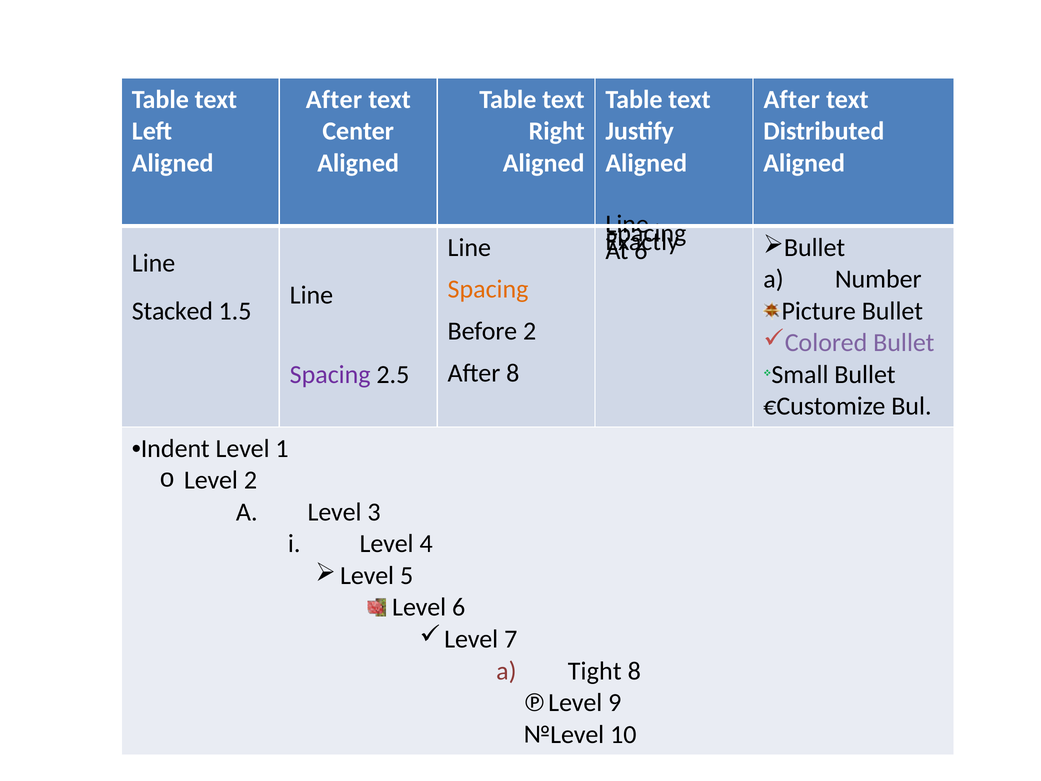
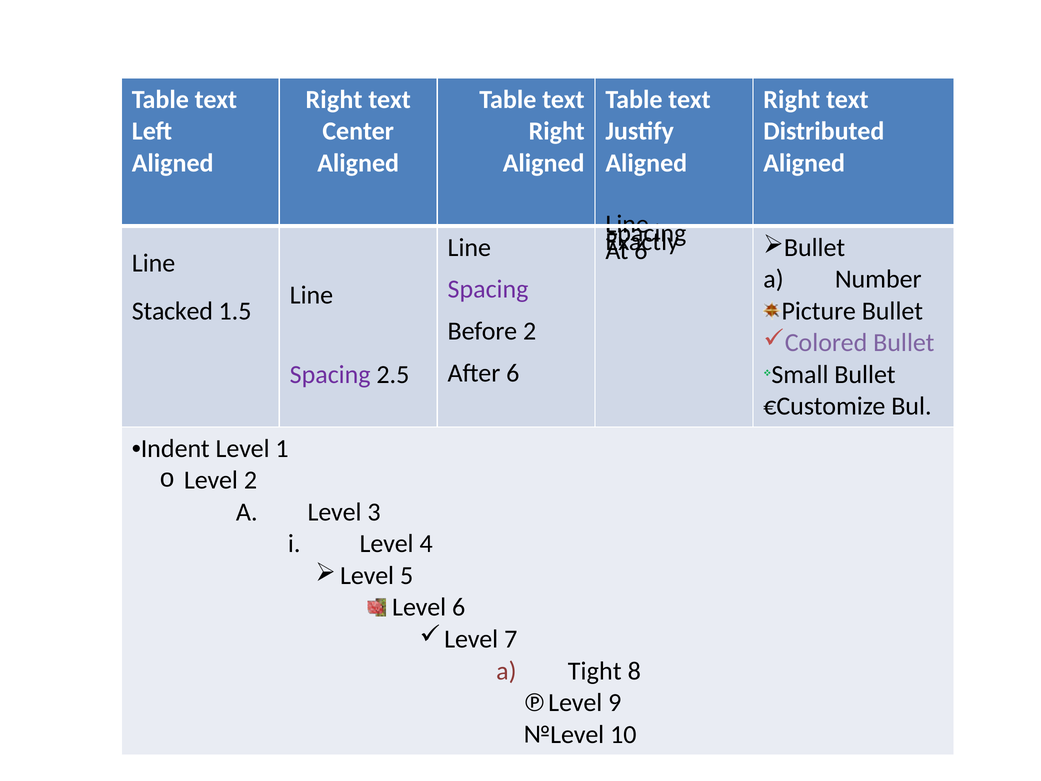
After at (334, 99): After -> Right
After at (792, 99): After -> Right
Spacing at (488, 289) colour: orange -> purple
After 8: 8 -> 6
